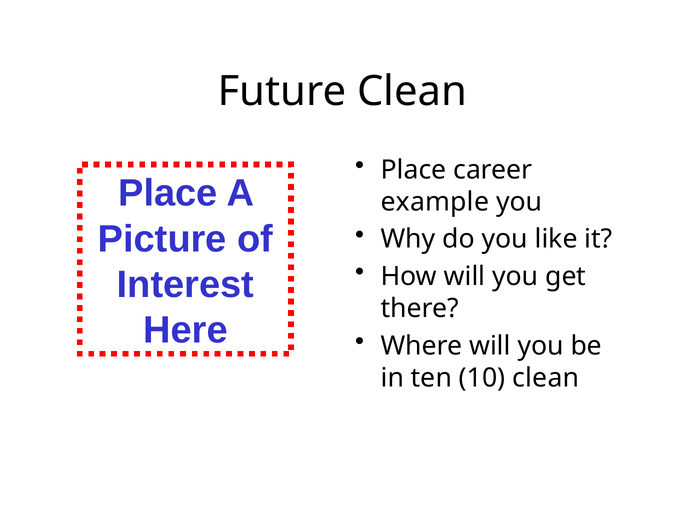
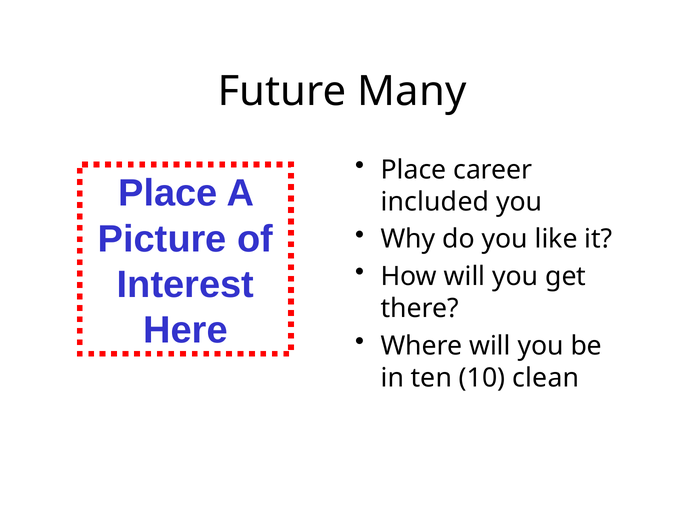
Future Clean: Clean -> Many
example: example -> included
